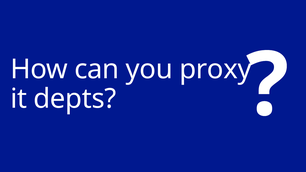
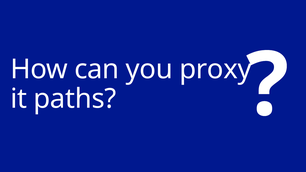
depts: depts -> paths
